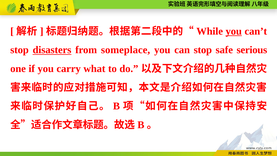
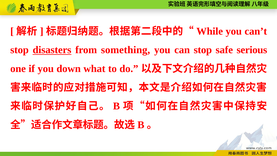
you at (234, 31) underline: present -> none
someplace: someplace -> something
carry: carry -> down
